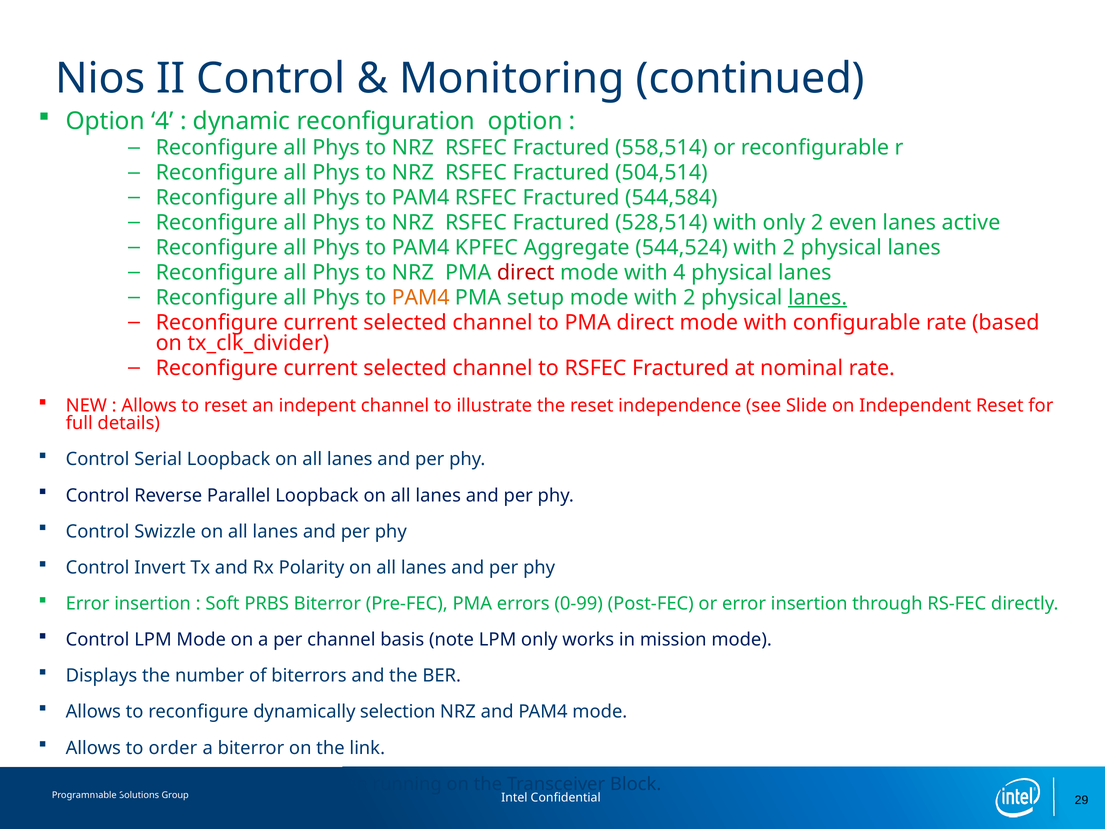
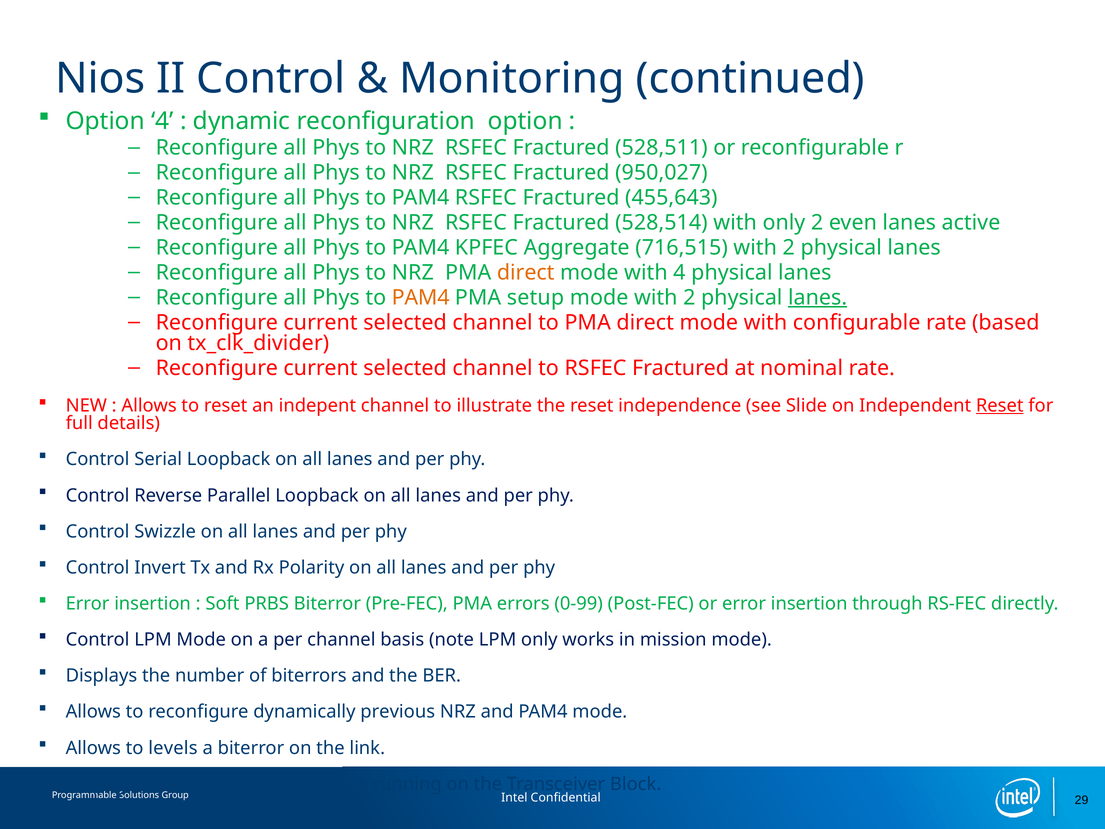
558,514: 558,514 -> 528,511
504,514: 504,514 -> 950,027
544,584: 544,584 -> 455,643
544,524: 544,524 -> 716,515
direct at (526, 272) colour: red -> orange
Reset at (1000, 406) underline: none -> present
selection: selection -> previous
order: order -> levels
